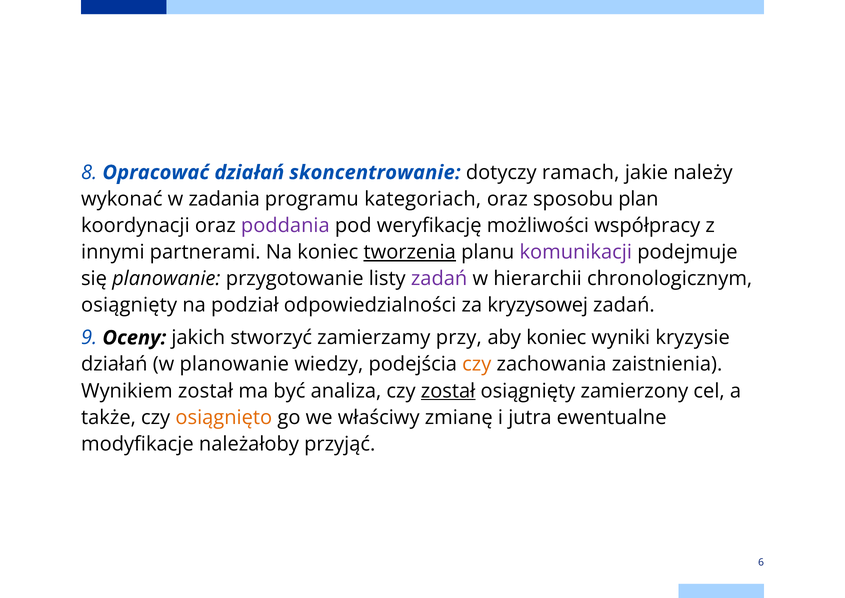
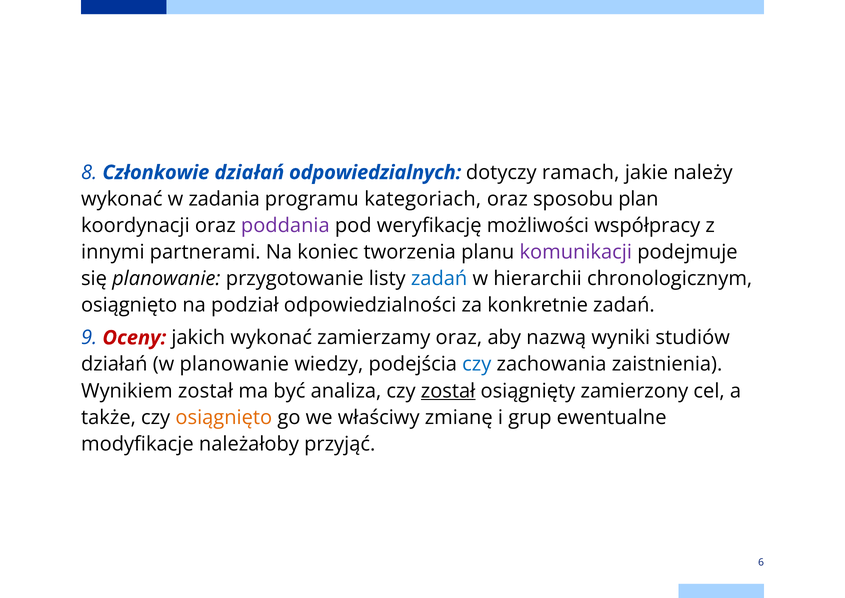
Opracować: Opracować -> Członkowie
skoncentrowanie: skoncentrowanie -> odpowiedzialnych
tworzenia underline: present -> none
zadań at (439, 278) colour: purple -> blue
osiągnięty at (129, 305): osiągnięty -> osiągnięto
kryzysowej: kryzysowej -> konkretnie
Oceny colour: black -> red
jakich stworzyć: stworzyć -> wykonać
zamierzamy przy: przy -> oraz
aby koniec: koniec -> nazwą
kryzysie: kryzysie -> studiów
czy at (477, 364) colour: orange -> blue
jutra: jutra -> grup
